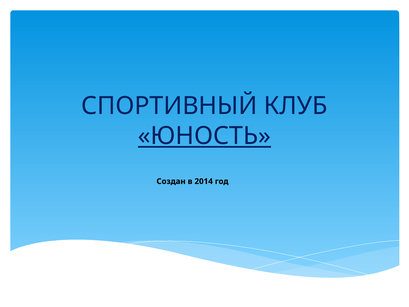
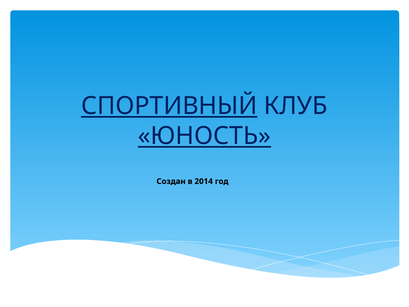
СПОРТИВНЫЙ underline: none -> present
